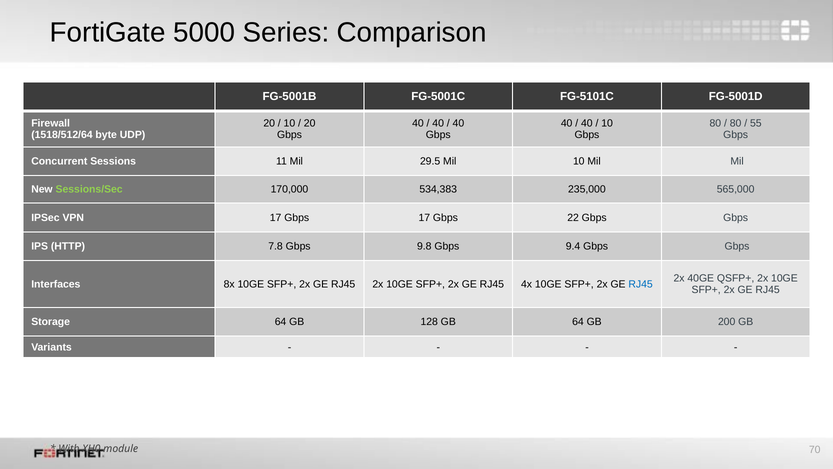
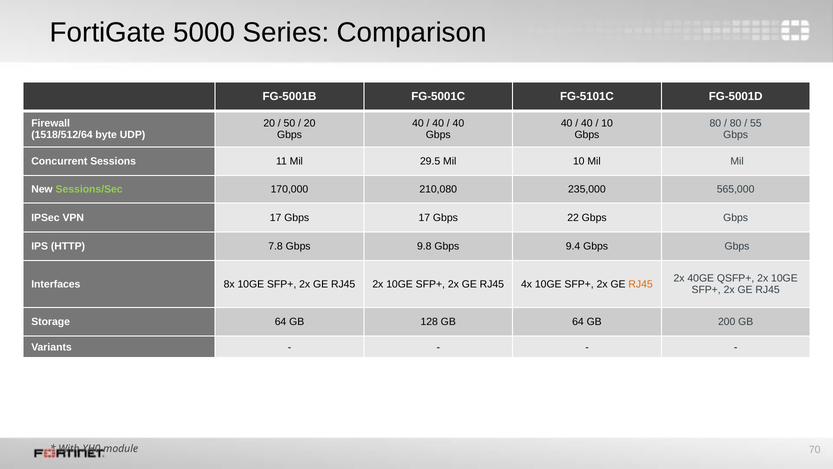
10 at (289, 123): 10 -> 50
534,383: 534,383 -> 210,080
RJ45 at (641, 284) colour: blue -> orange
